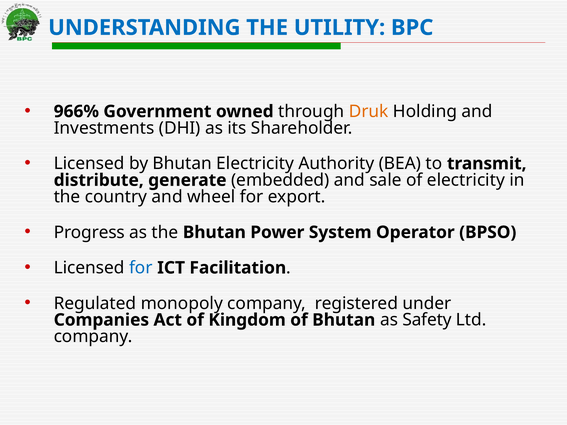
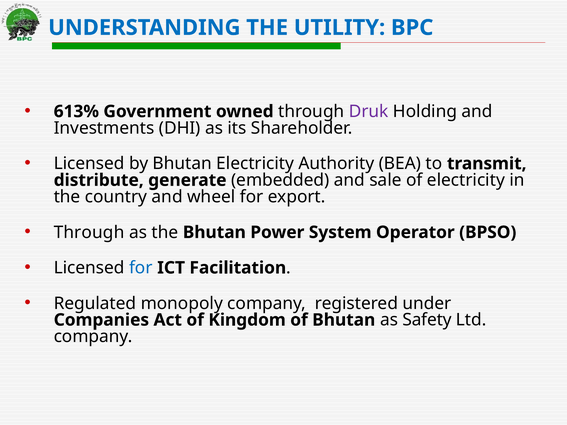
966%: 966% -> 613%
Druk colour: orange -> purple
Progress at (89, 232): Progress -> Through
